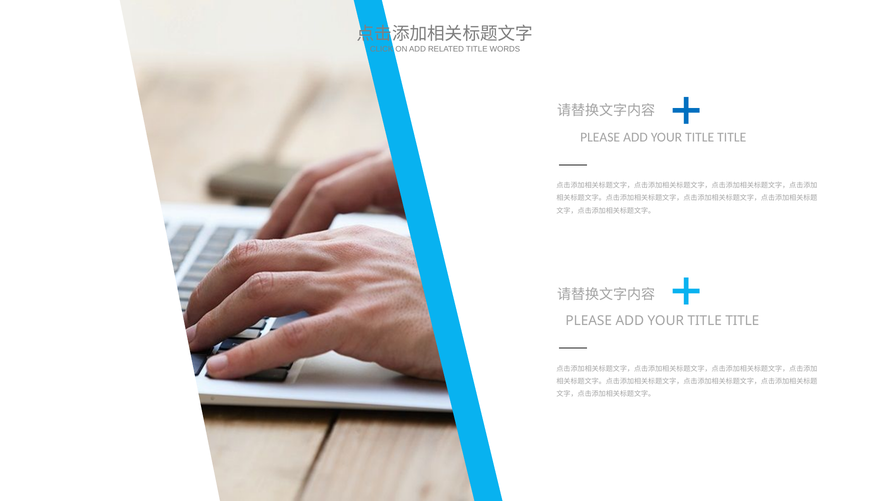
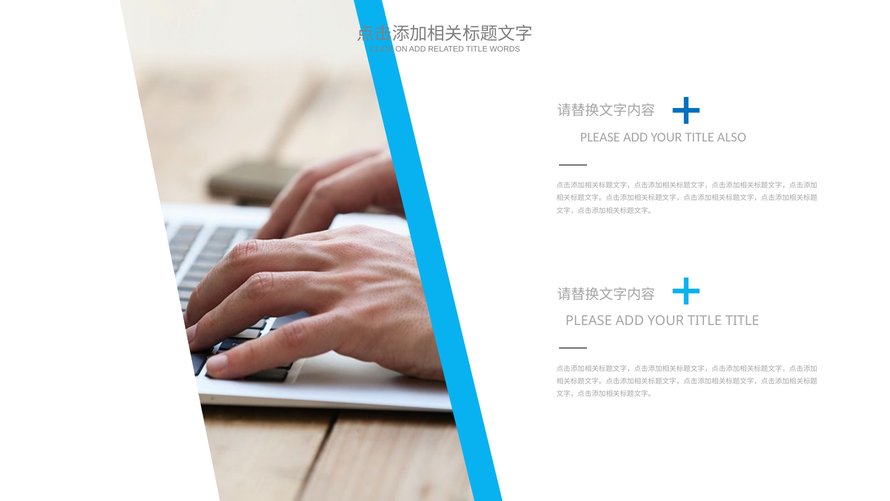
TITLE at (732, 137): TITLE -> ALSO
